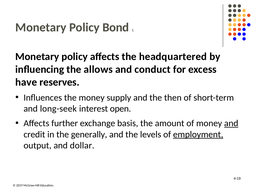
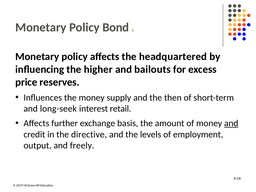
allows: allows -> higher
conduct: conduct -> bailouts
have: have -> price
open: open -> retail
generally: generally -> directive
employment underline: present -> none
dollar: dollar -> freely
